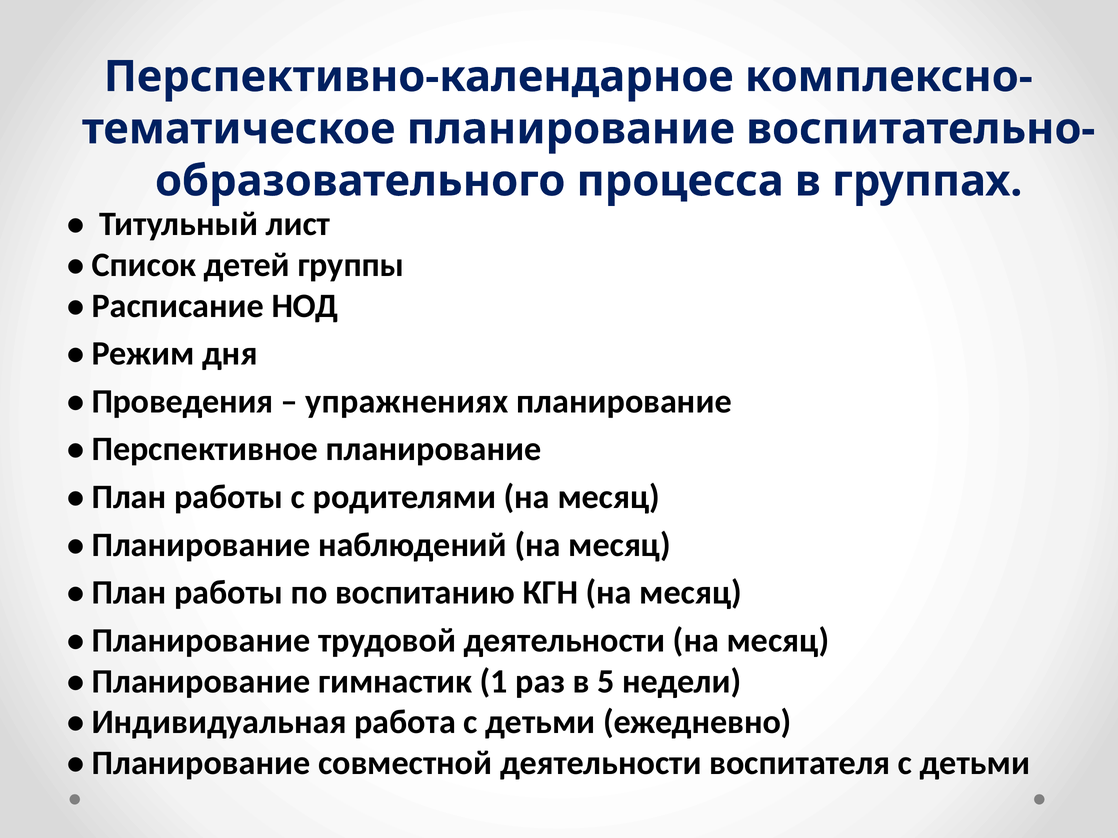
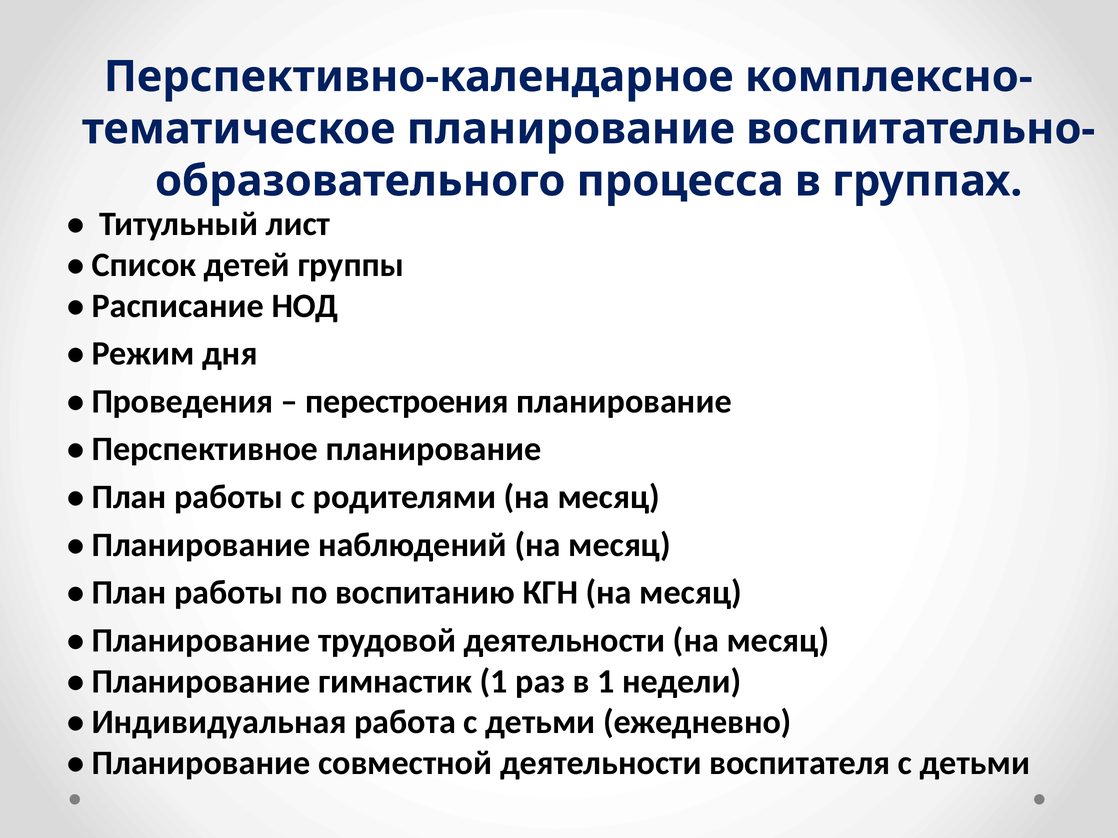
упражнениях: упражнениях -> перестроения
в 5: 5 -> 1
